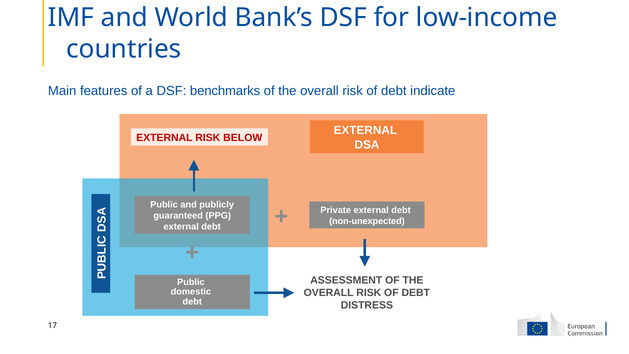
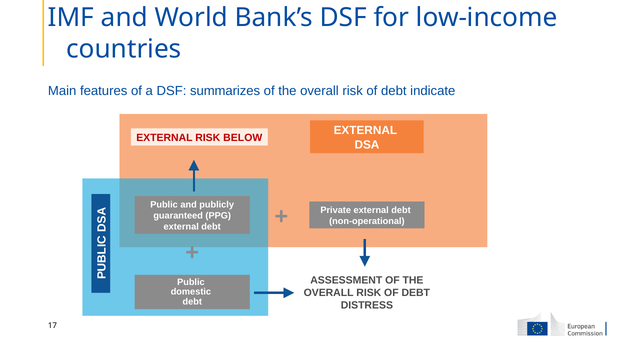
benchmarks: benchmarks -> summarizes
non-unexpected: non-unexpected -> non-operational
